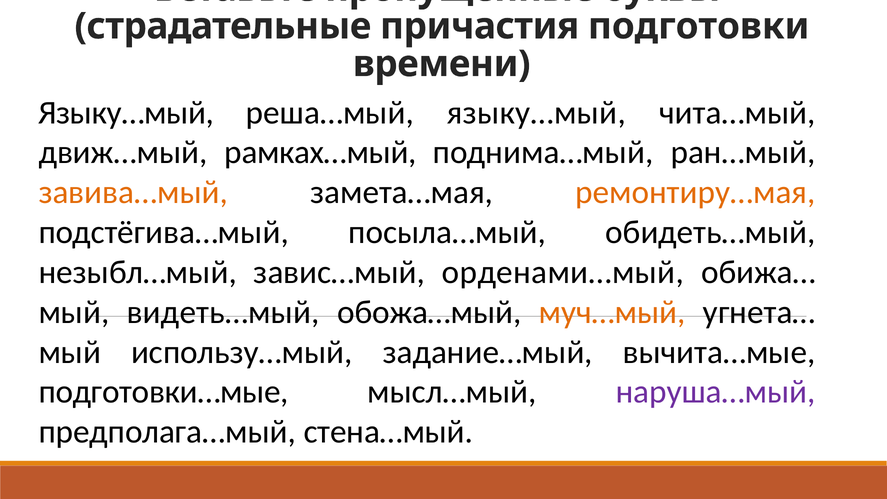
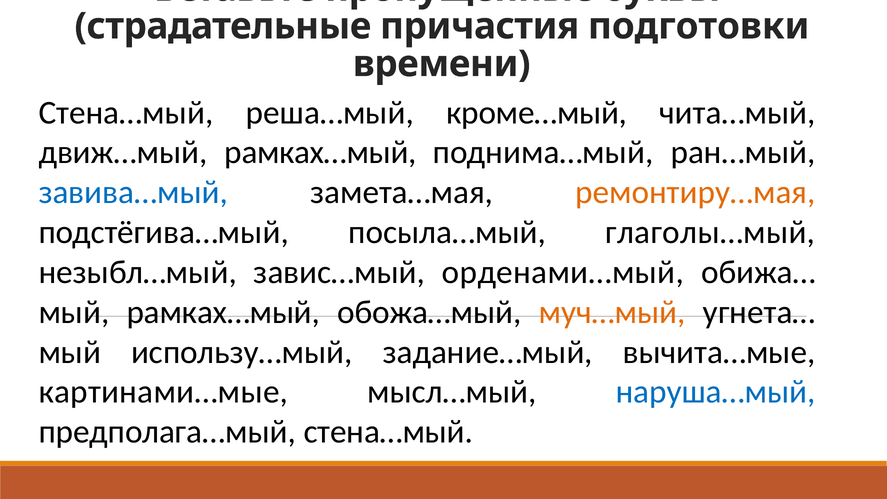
Языку…мый at (126, 113): Языку…мый -> Стена…мый
реша…мый языку…мый: языку…мый -> кроме…мый
завива…мый colour: orange -> blue
обидеть…мый: обидеть…мый -> глаголы…мый
видеть…мый at (223, 312): видеть…мый -> рамках…мый
подготовки…мые: подготовки…мые -> картинами…мые
наруша…мый colour: purple -> blue
